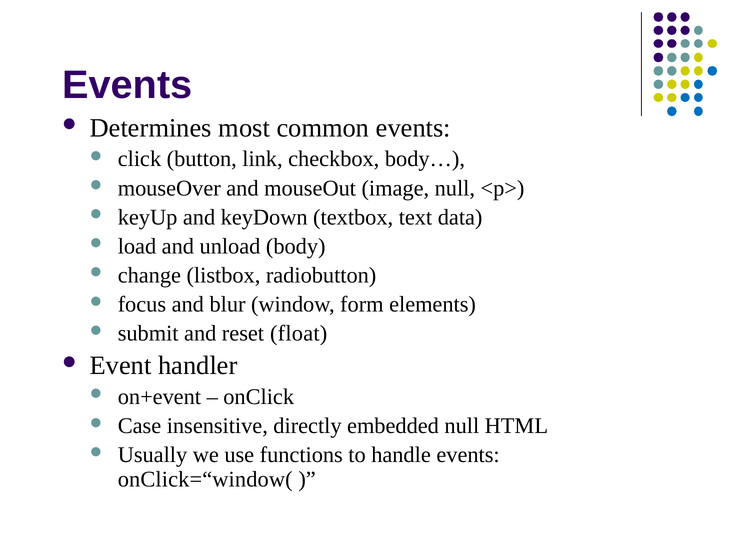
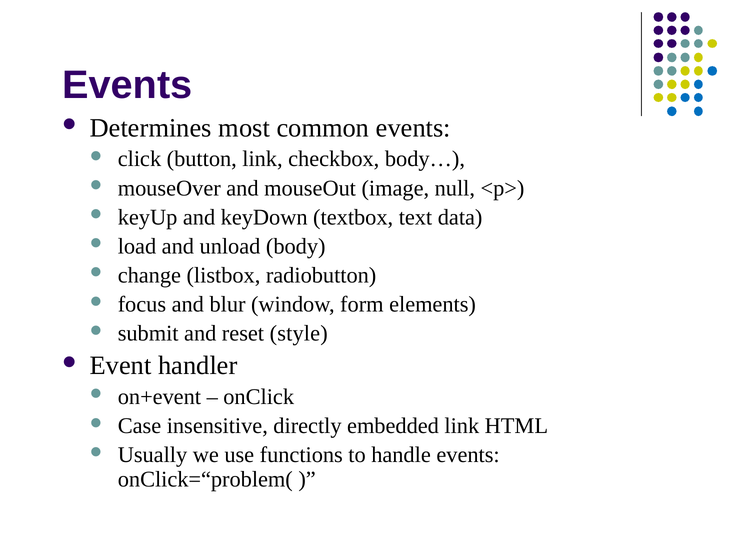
float: float -> style
embedded null: null -> link
onClick=“window(: onClick=“window( -> onClick=“problem(
